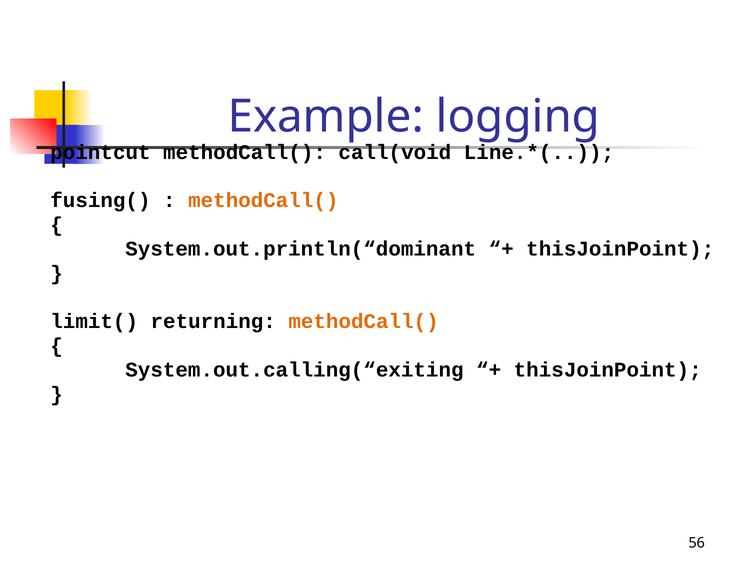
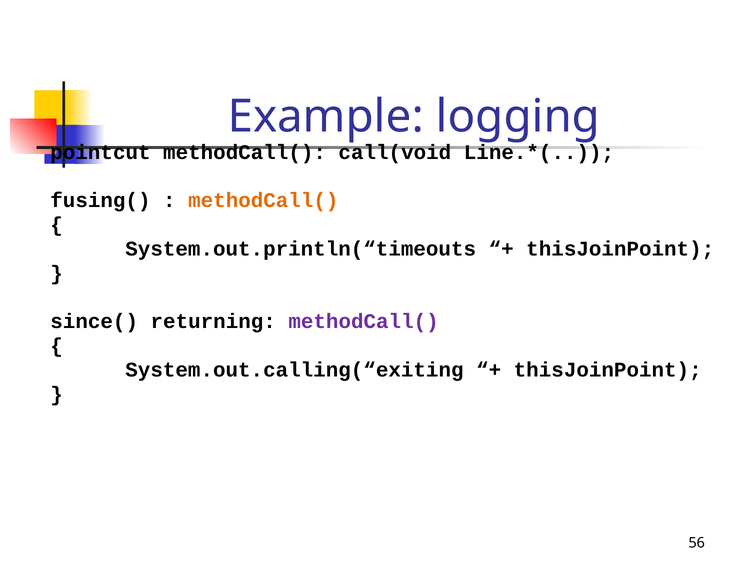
System.out.println(“dominant: System.out.println(“dominant -> System.out.println(“timeouts
limit(: limit( -> since(
methodCall( at (364, 321) colour: orange -> purple
